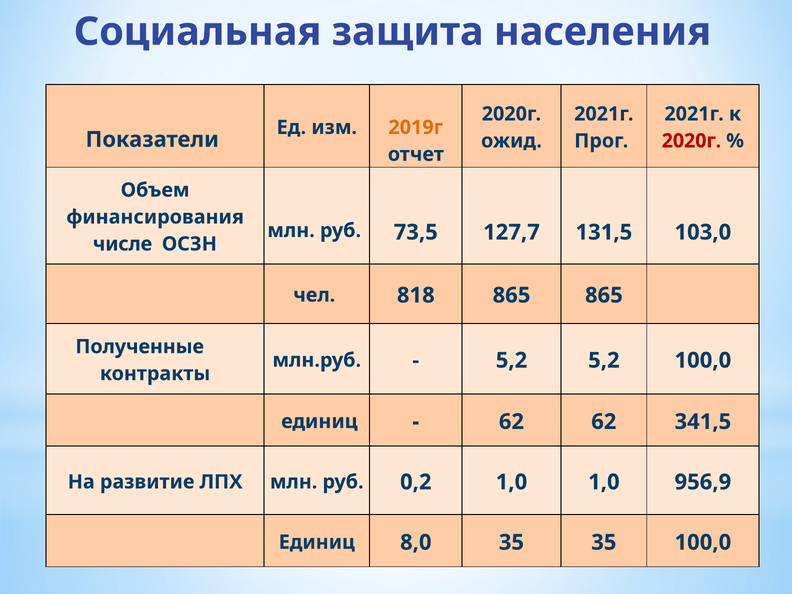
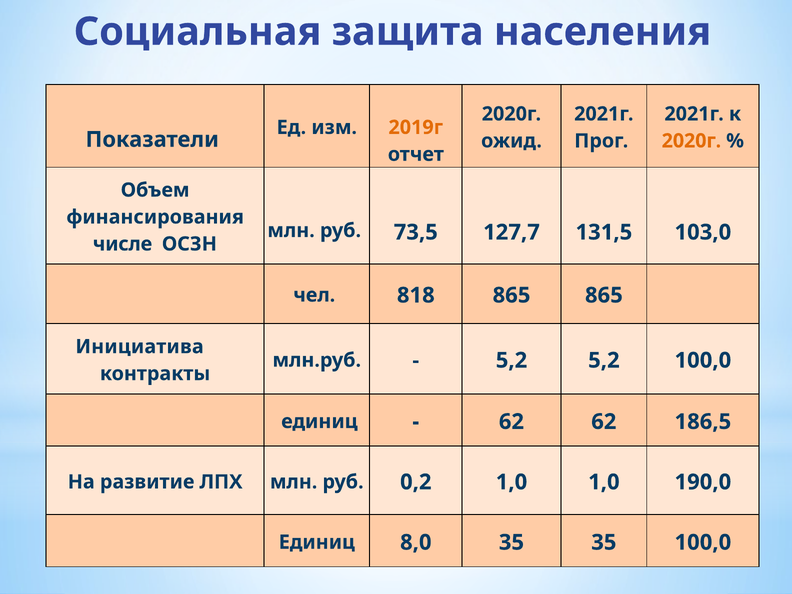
2020г at (691, 141) colour: red -> orange
Полученные: Полученные -> Инициатива
341,5: 341,5 -> 186,5
956,9: 956,9 -> 190,0
